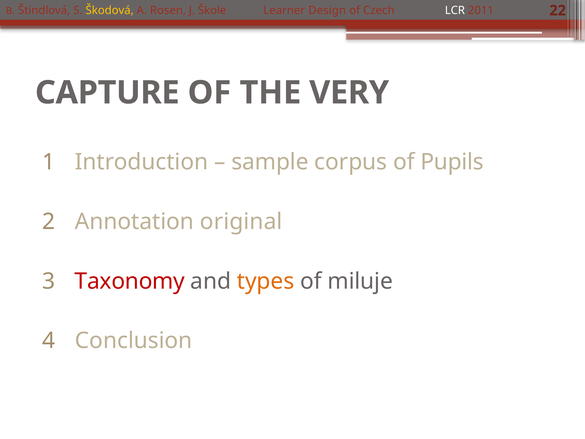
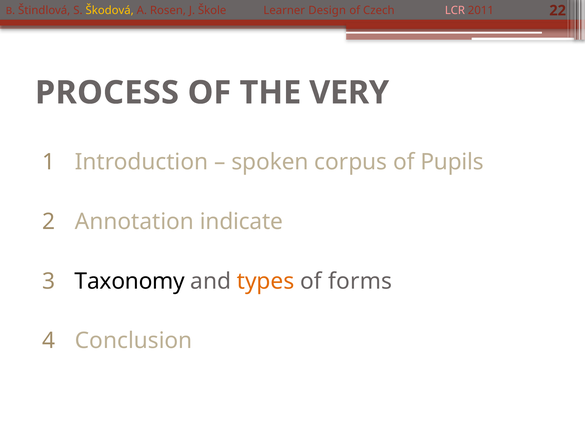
LCR colour: white -> pink
CAPTURE: CAPTURE -> PROCESS
sample: sample -> spoken
original: original -> indicate
Taxonomy colour: red -> black
miluje: miluje -> forms
